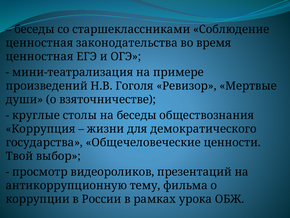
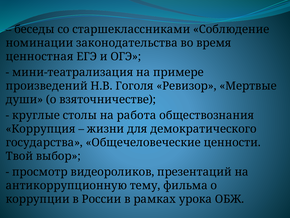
ценностная at (39, 43): ценностная -> номинации
на беседы: беседы -> работа
